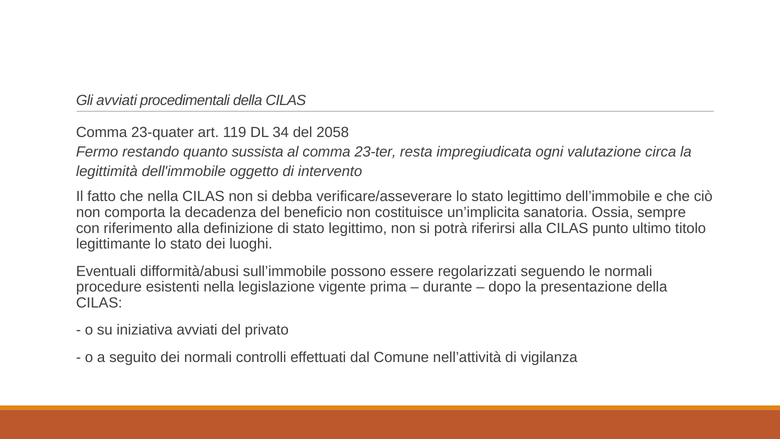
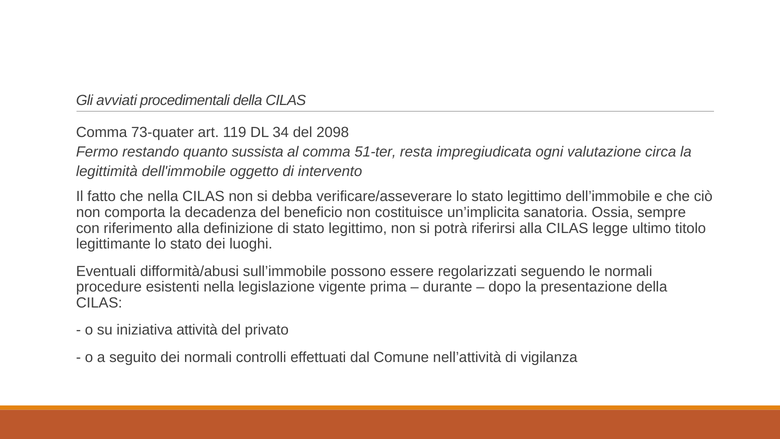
23-quater: 23-quater -> 73-quater
2058: 2058 -> 2098
23-ter: 23-ter -> 51-ter
punto: punto -> legge
iniziativa avviati: avviati -> attività
